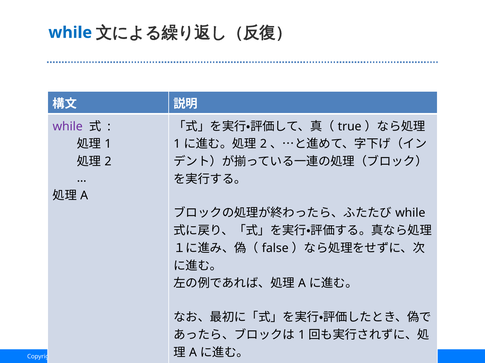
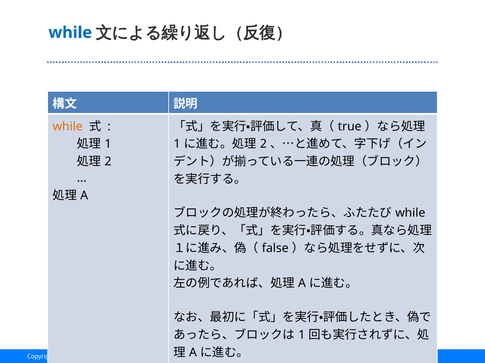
while at (68, 127) colour: purple -> orange
